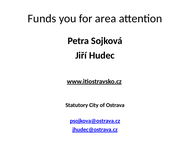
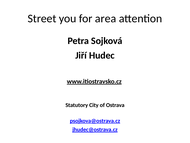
Funds: Funds -> Street
